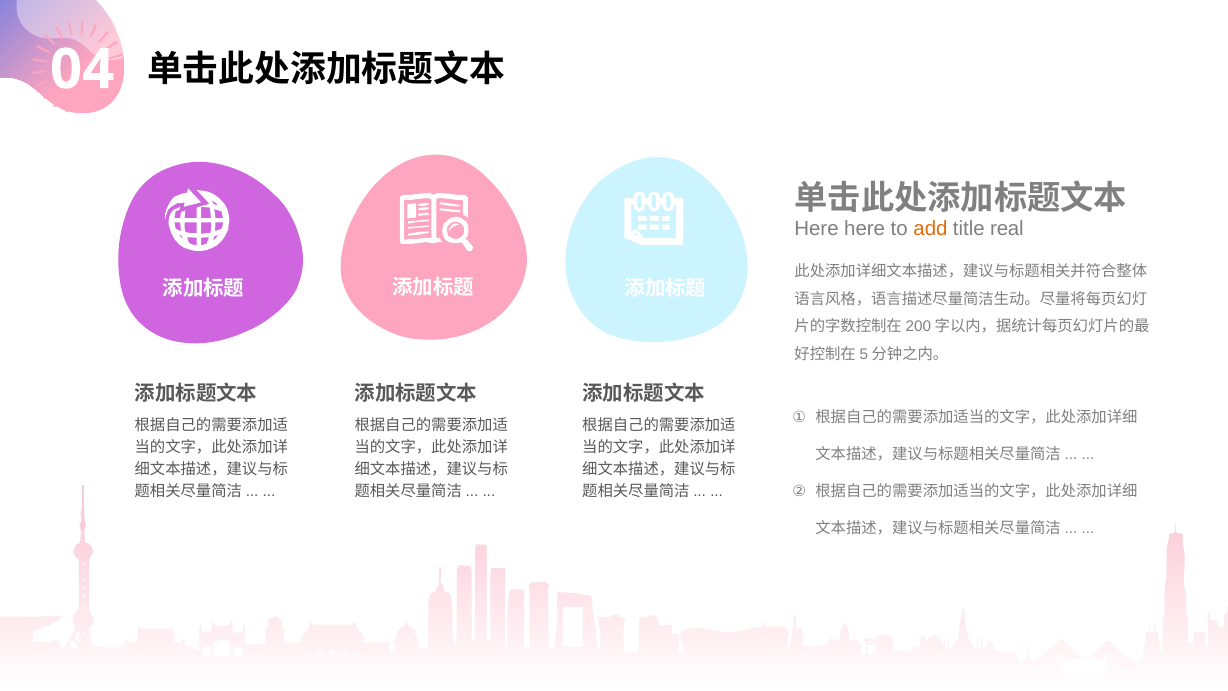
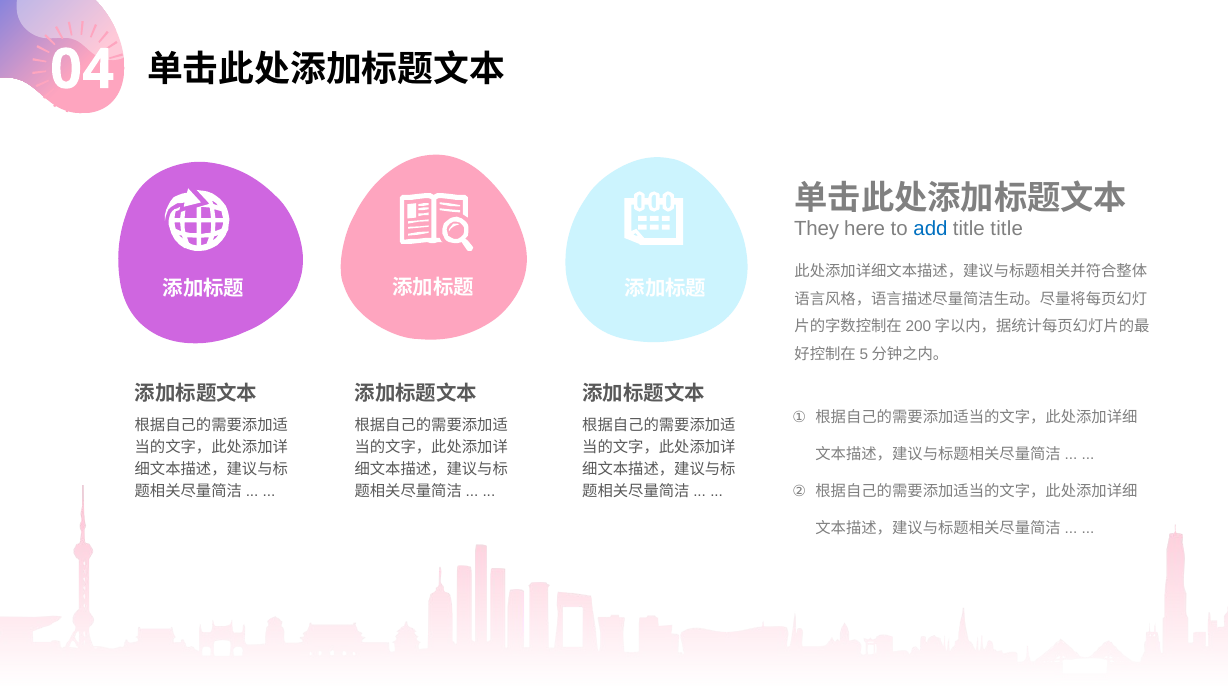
Here at (817, 229): Here -> They
add colour: orange -> blue
title real: real -> title
